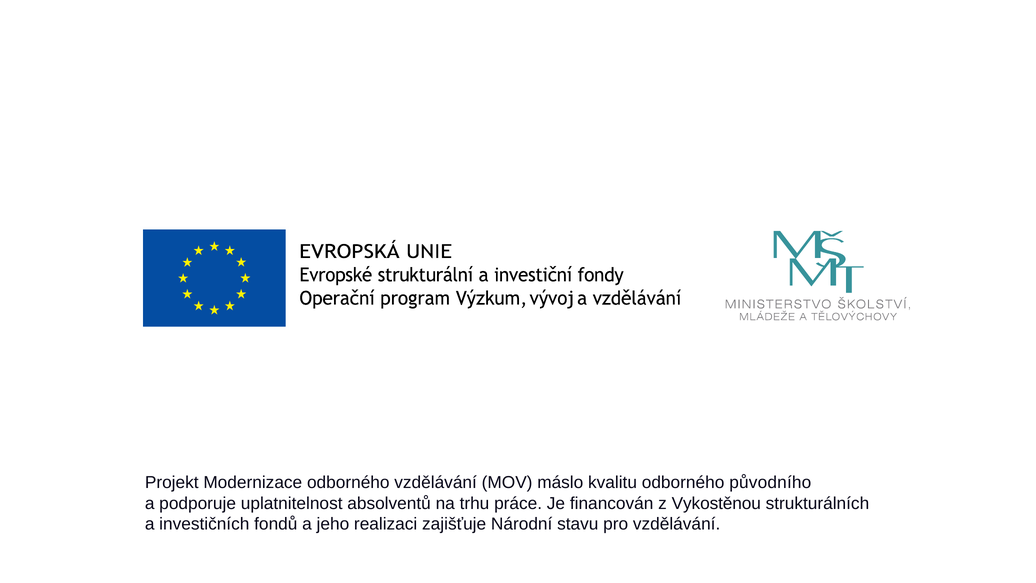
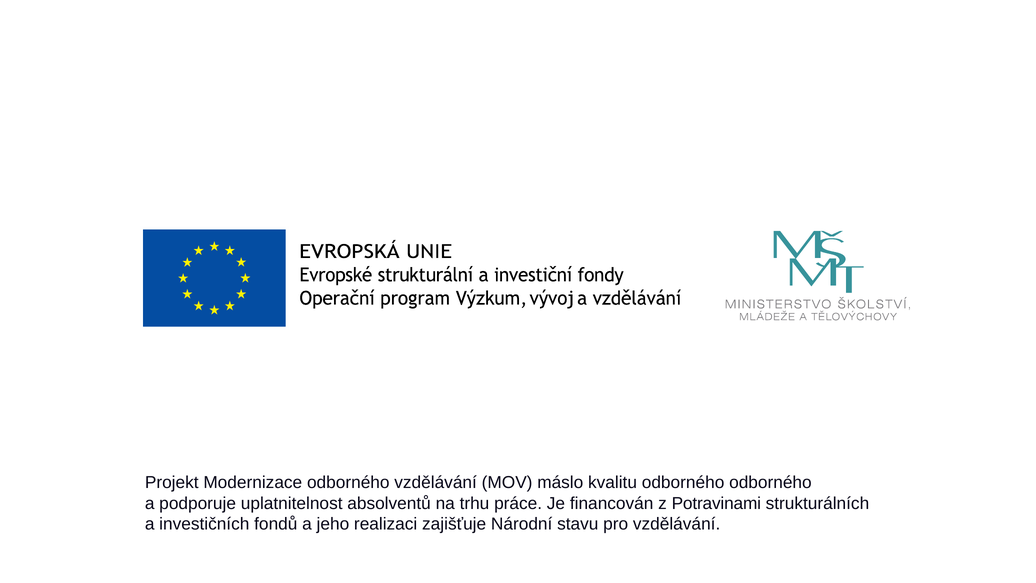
odborného původního: původního -> odborného
Vykostěnou: Vykostěnou -> Potravinami
